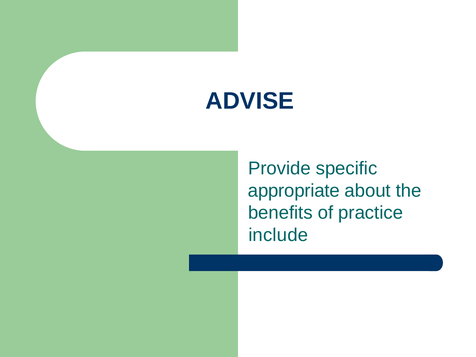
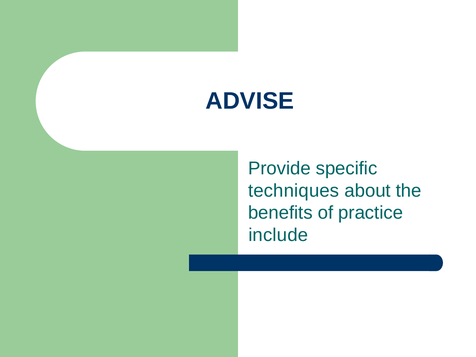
appropriate: appropriate -> techniques
